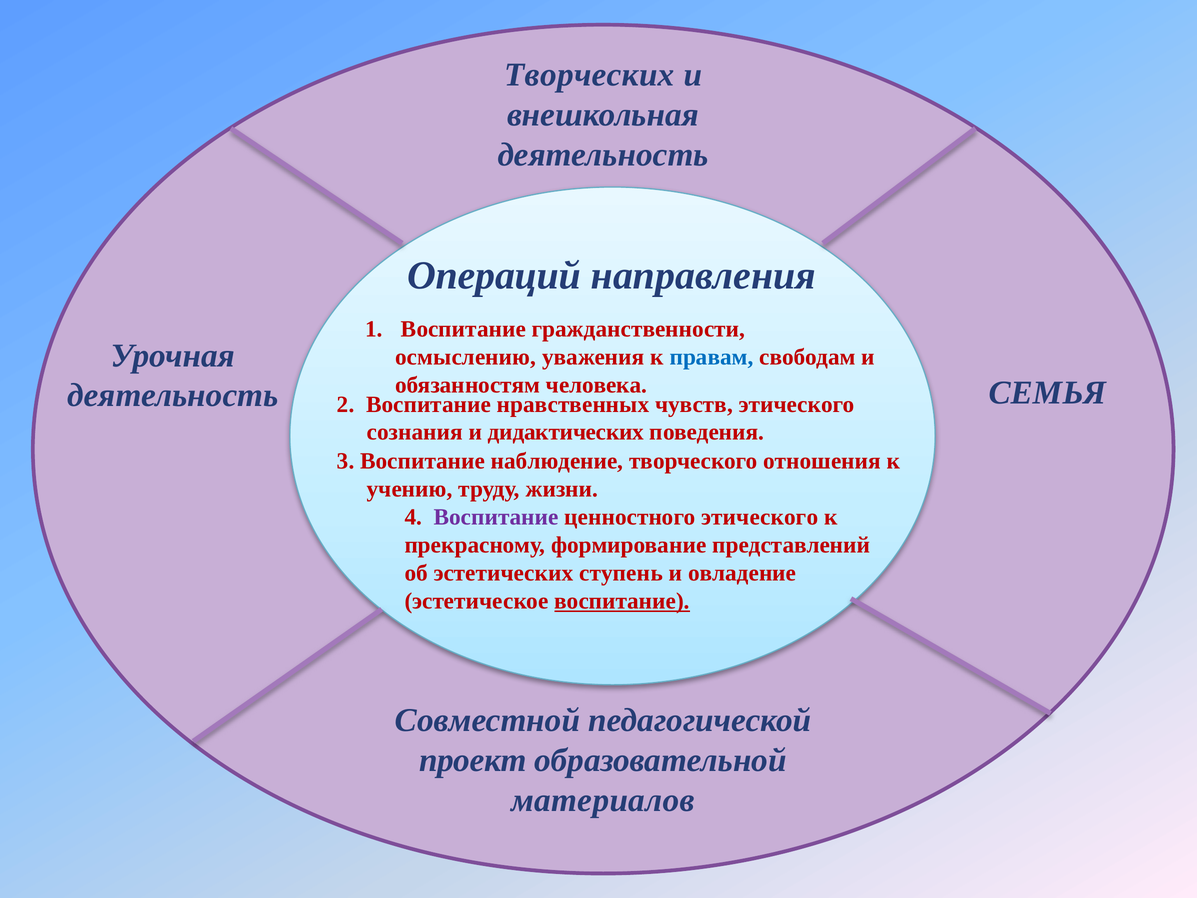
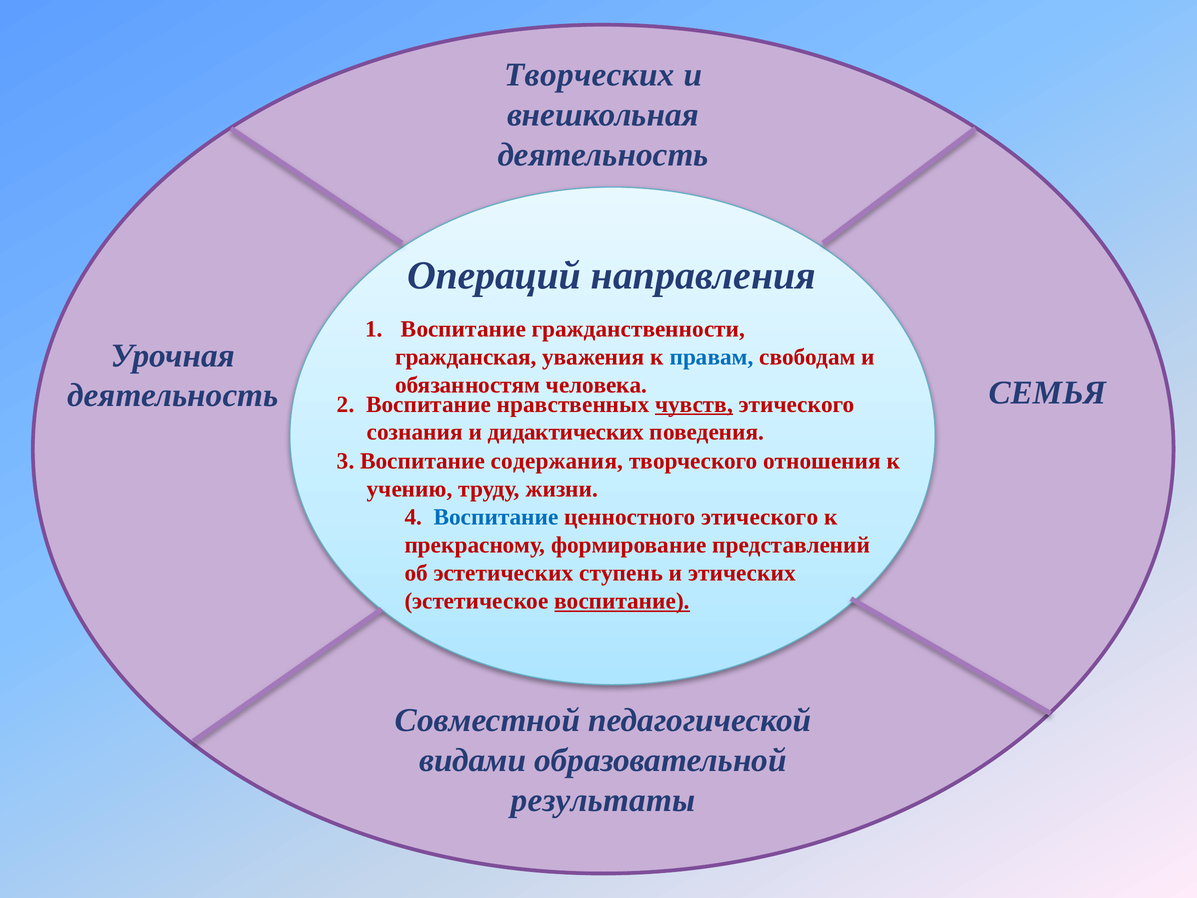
осмыслению: осмыслению -> гражданская
чувств underline: none -> present
наблюдение: наблюдение -> содержания
Воспитание at (496, 517) colour: purple -> blue
овладение: овладение -> этических
проект: проект -> видами
материалов: материалов -> результаты
